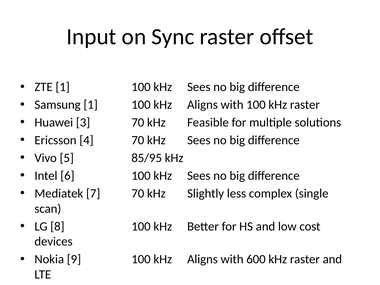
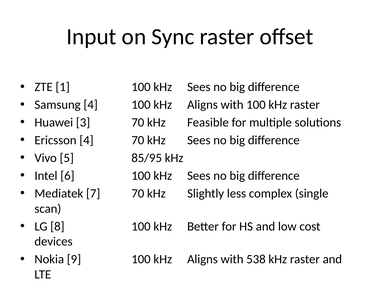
Samsung 1: 1 -> 4
600: 600 -> 538
